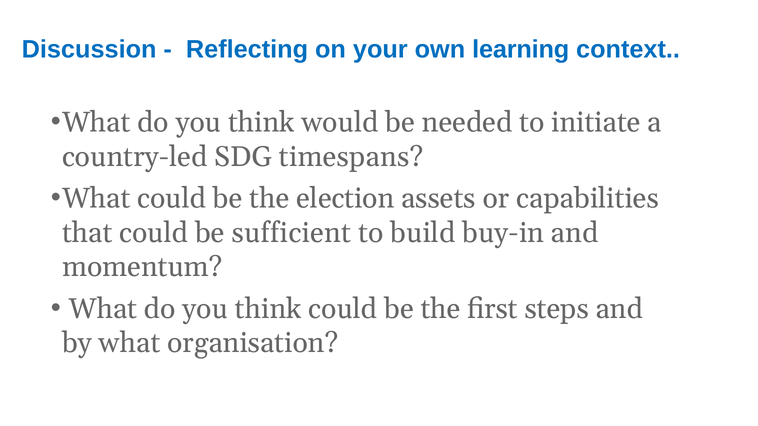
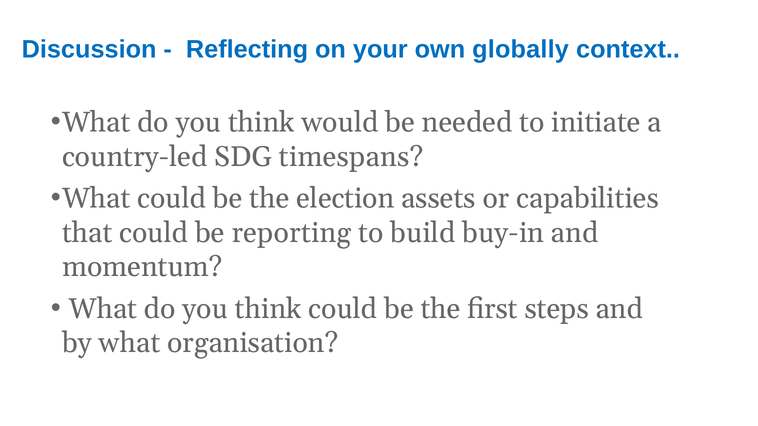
learning: learning -> globally
sufficient: sufficient -> reporting
